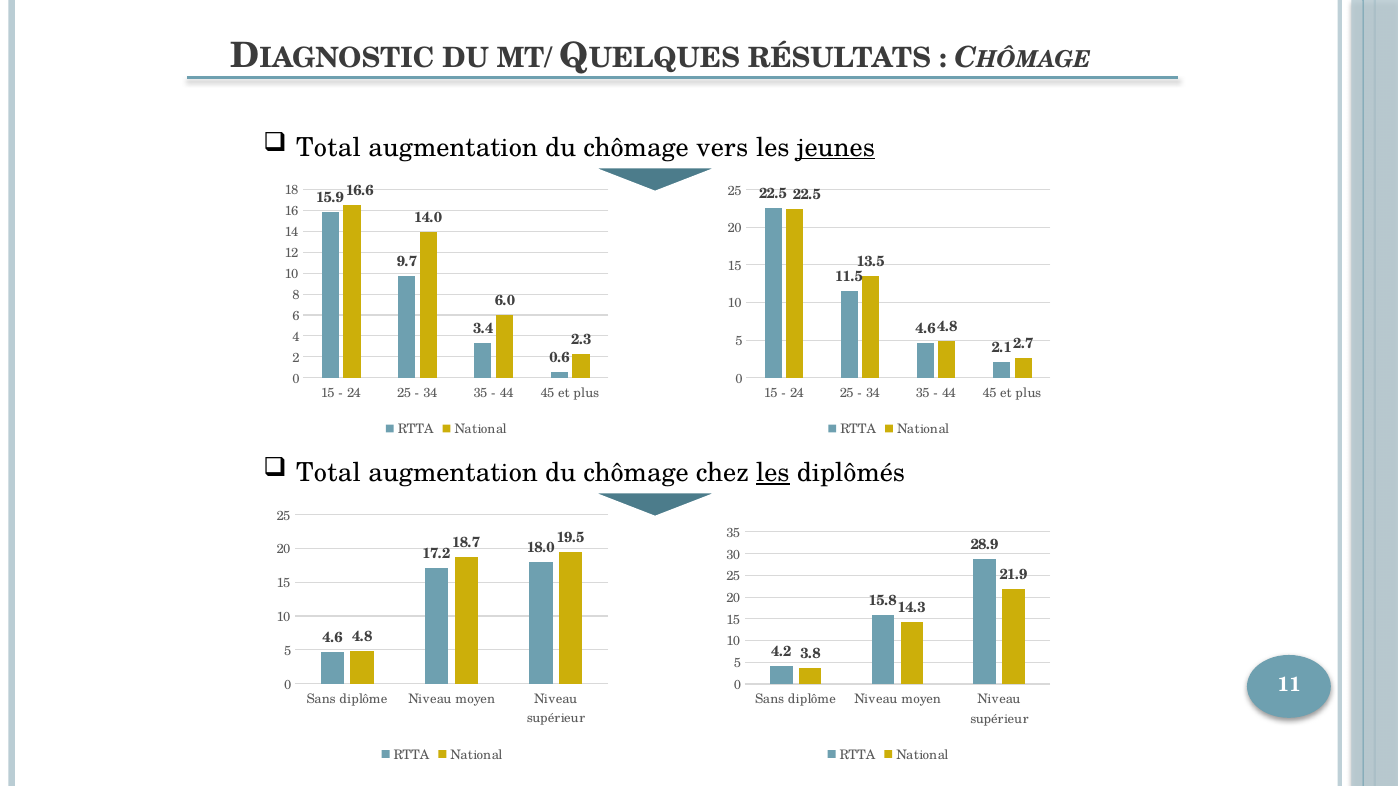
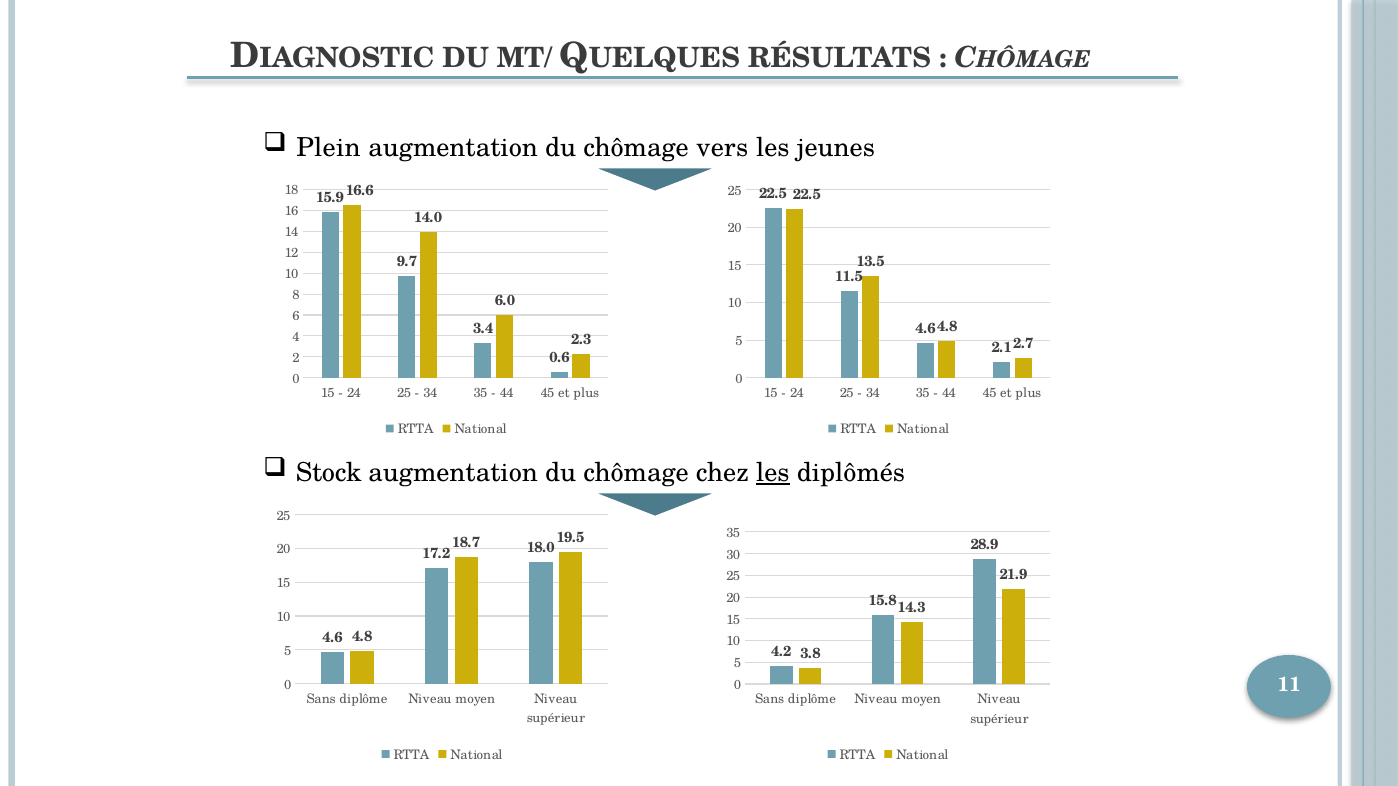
Total at (329, 148): Total -> Plein
jeunes underline: present -> none
Total at (329, 473): Total -> Stock
